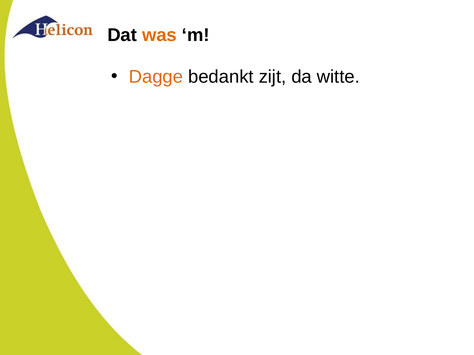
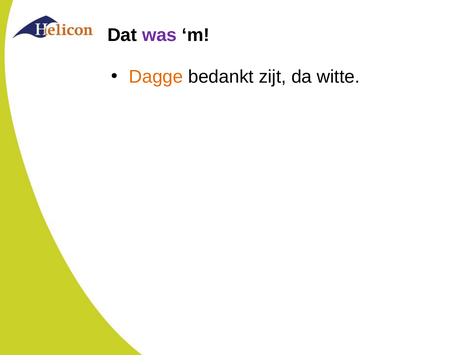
was colour: orange -> purple
